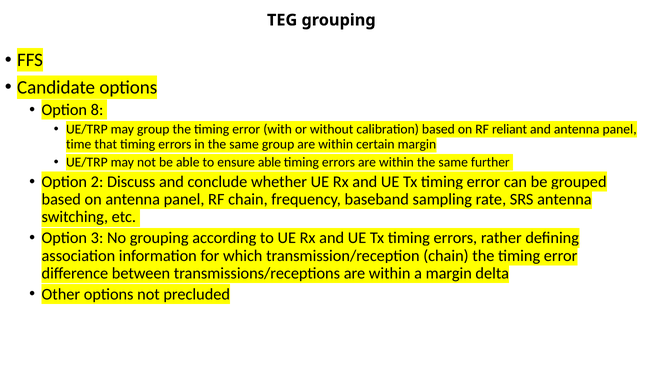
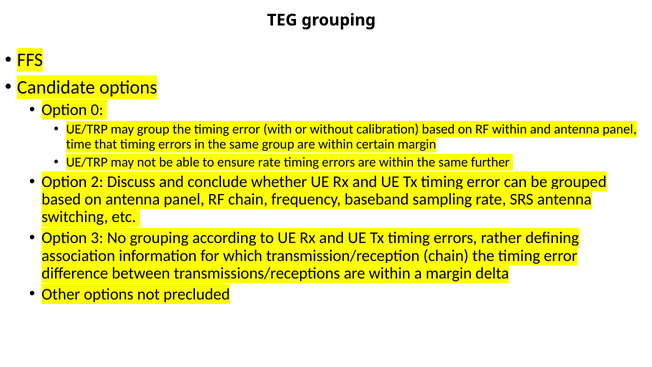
8: 8 -> 0
RF reliant: reliant -> within
ensure able: able -> rate
